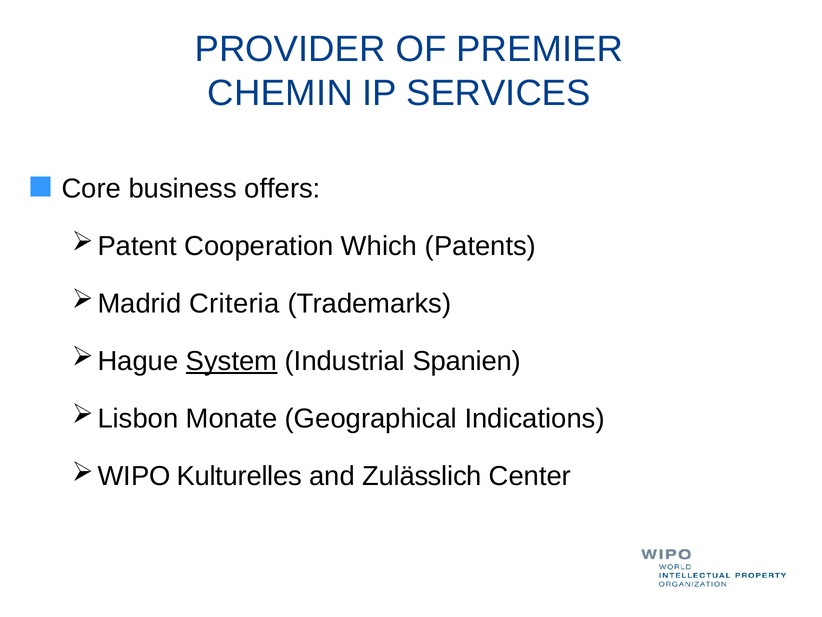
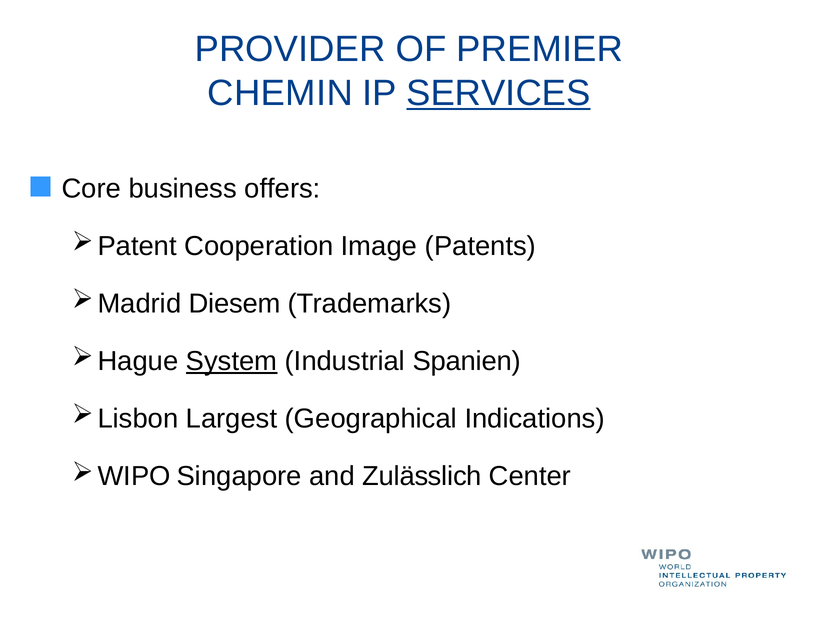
SERVICES underline: none -> present
Which: Which -> Image
Criteria: Criteria -> Diesem
Monate: Monate -> Largest
Kulturelles: Kulturelles -> Singapore
